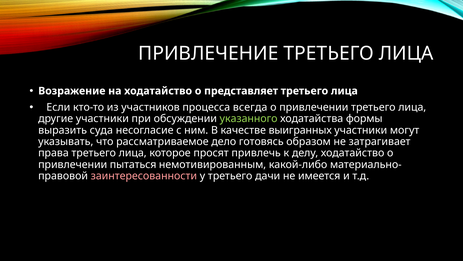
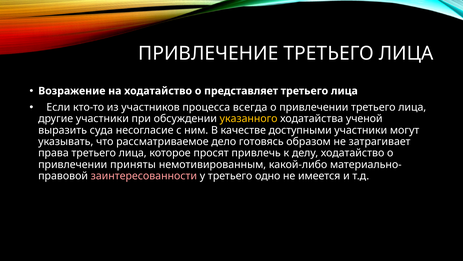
указанного colour: light green -> yellow
формы: формы -> ученой
выигранных: выигранных -> доступными
пытаться: пытаться -> приняты
дачи: дачи -> одно
